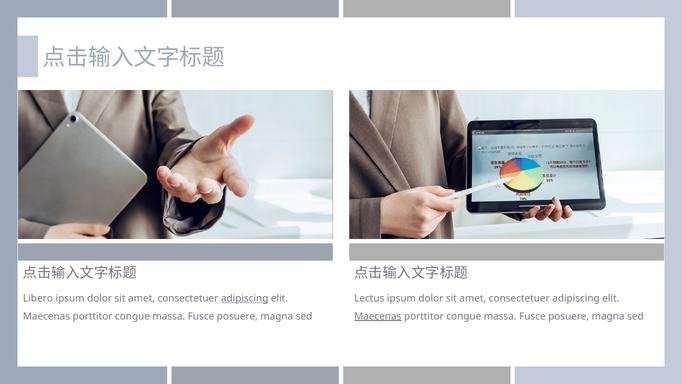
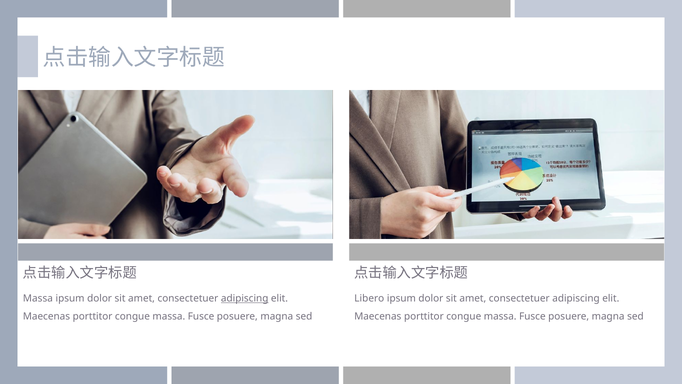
Libero at (38, 298): Libero -> Massa
Lectus: Lectus -> Libero
Maecenas at (378, 316) underline: present -> none
